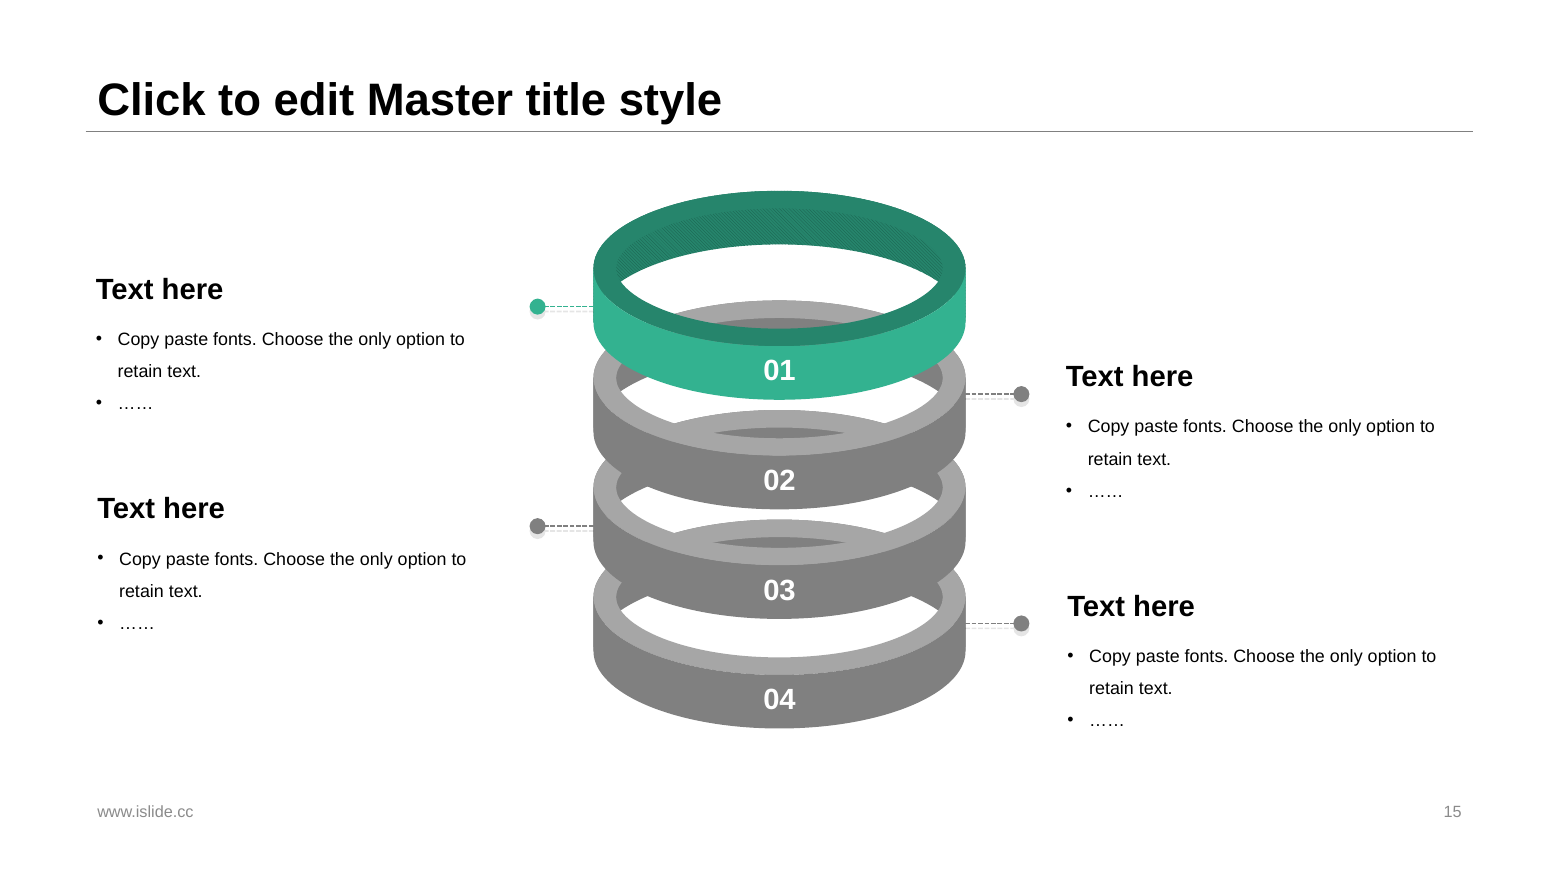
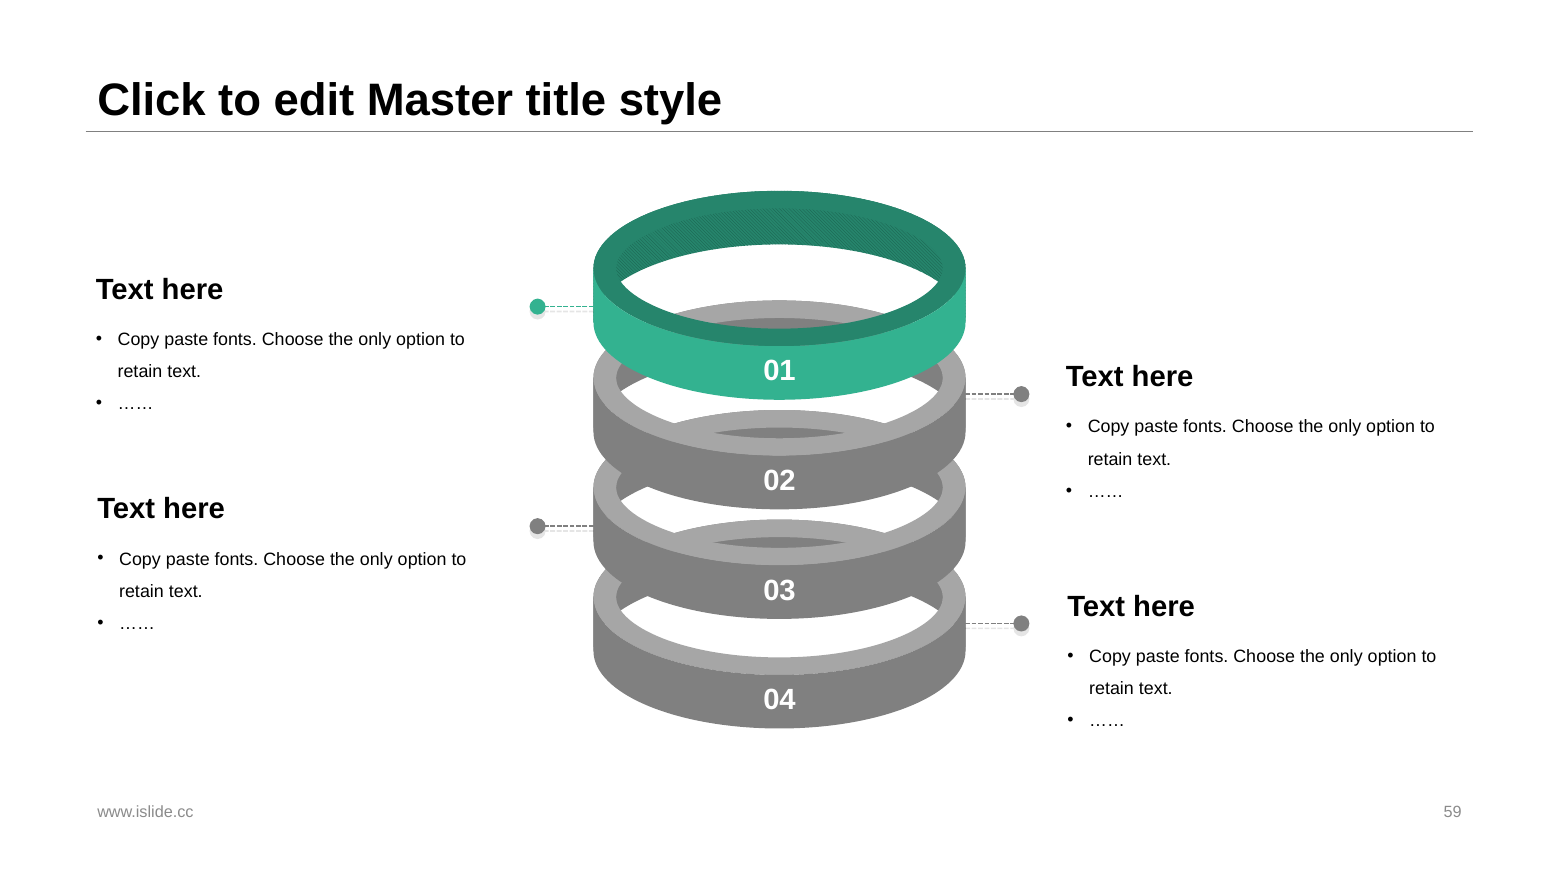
15: 15 -> 59
